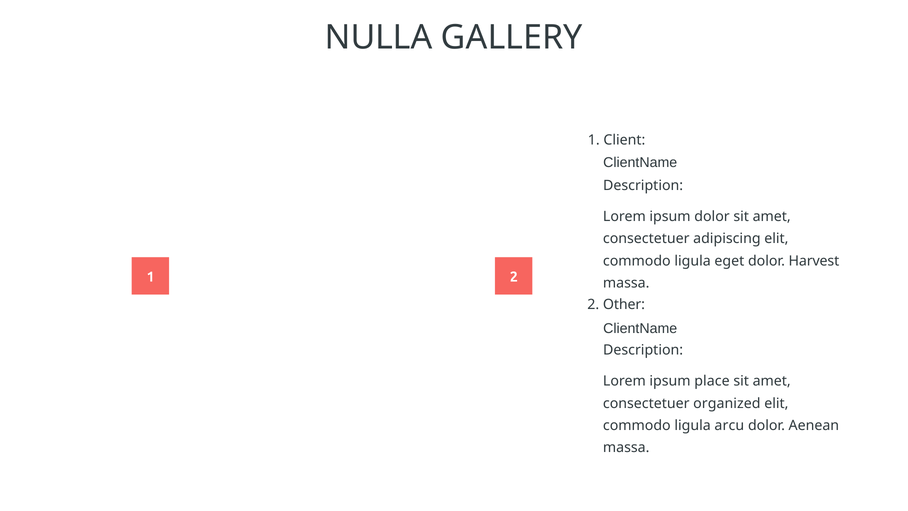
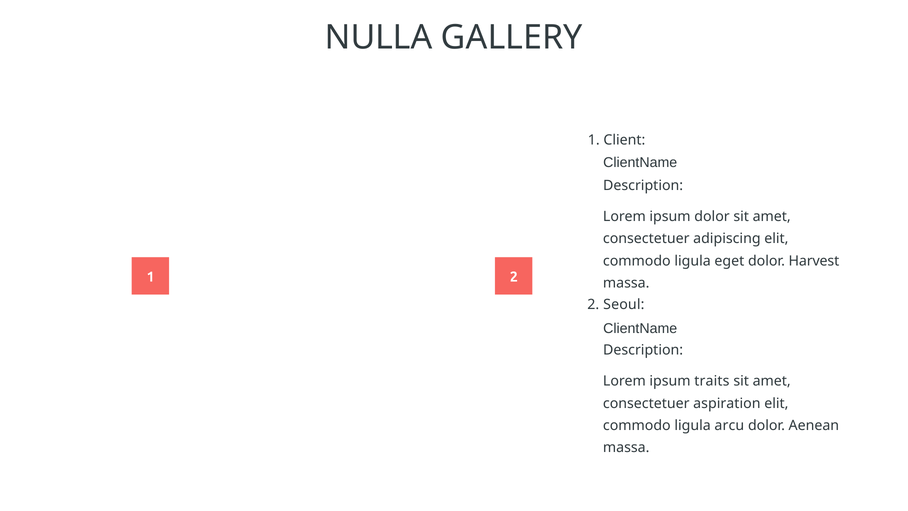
Other: Other -> Seoul
place: place -> traits
organized: organized -> aspiration
